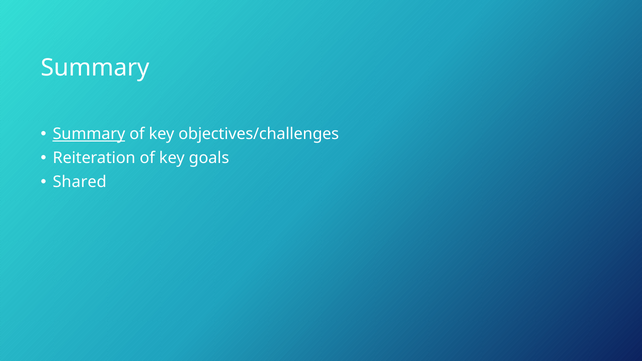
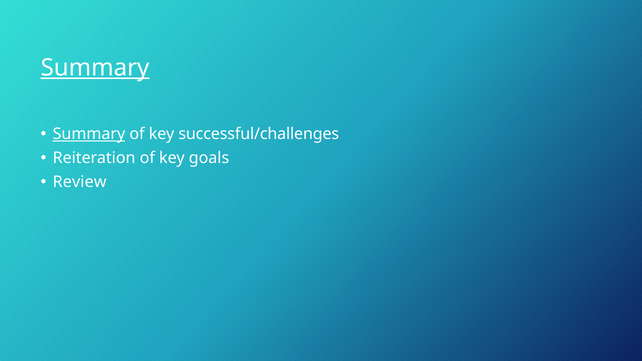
Summary at (95, 68) underline: none -> present
objectives/challenges: objectives/challenges -> successful/challenges
Shared: Shared -> Review
